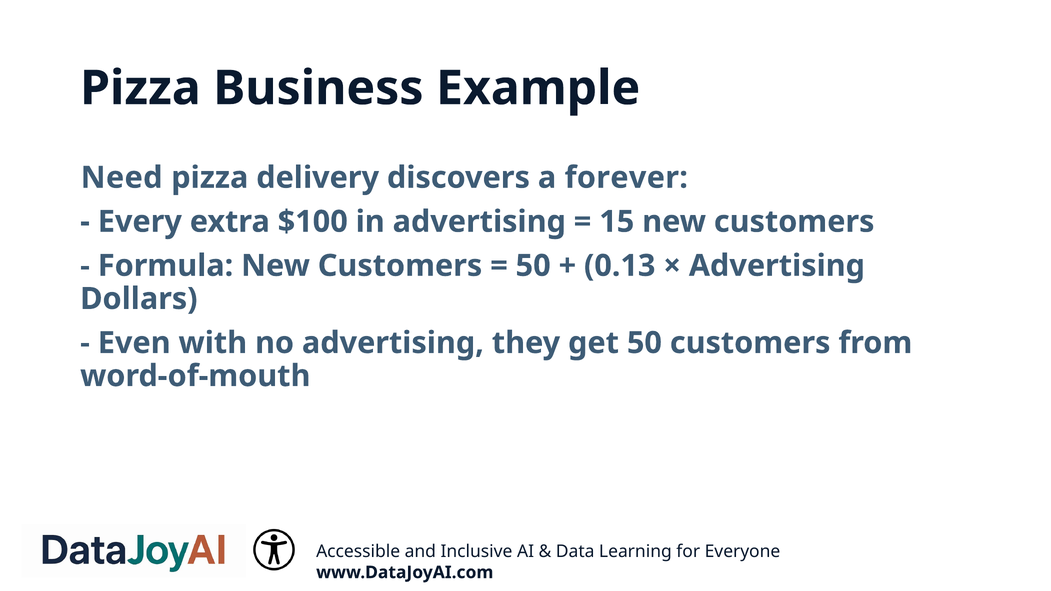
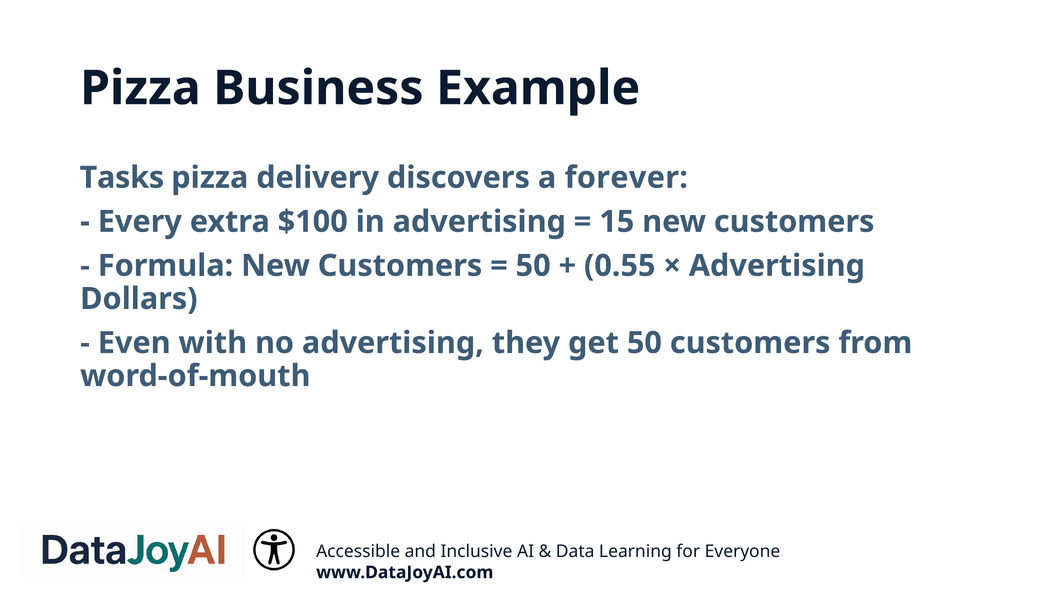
Need: Need -> Tasks
0.13: 0.13 -> 0.55
